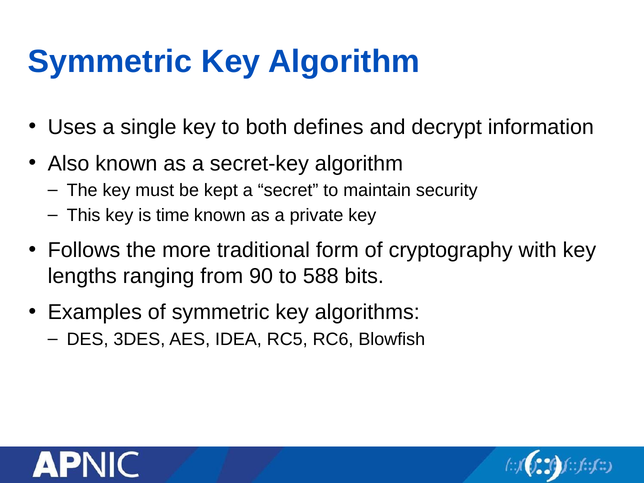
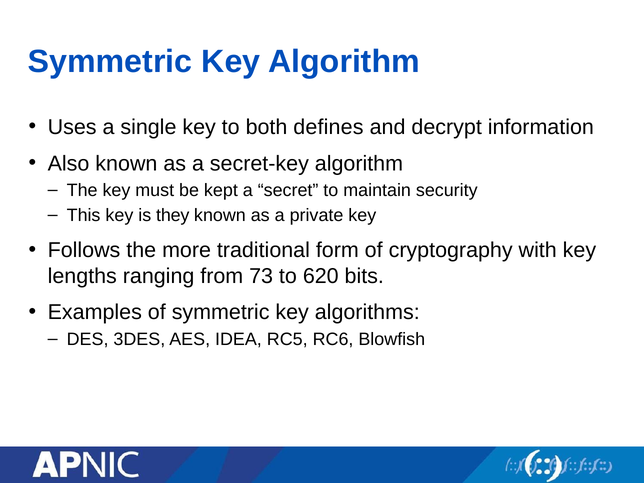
time: time -> they
90: 90 -> 73
588: 588 -> 620
